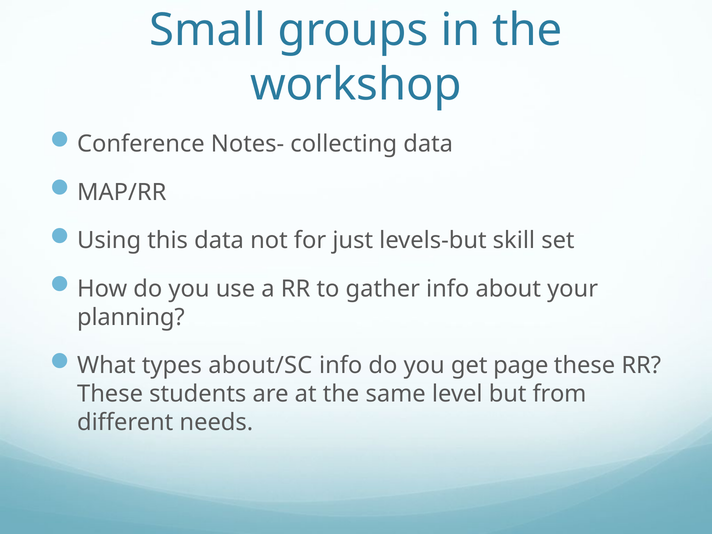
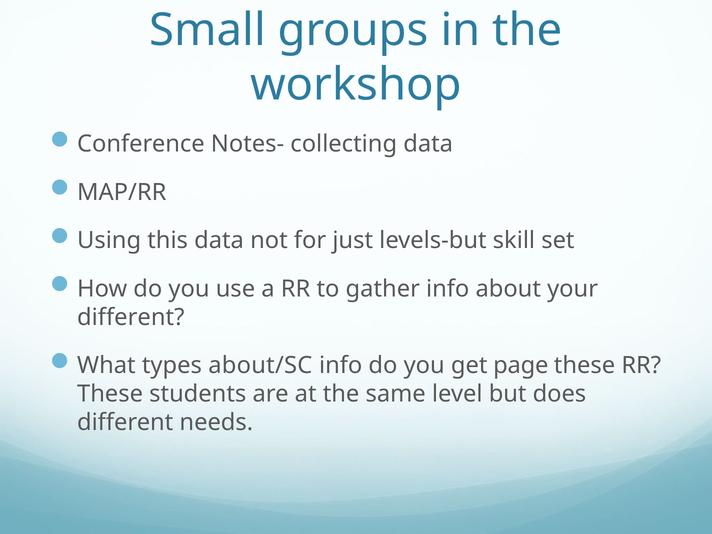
planning at (131, 317): planning -> different
from: from -> does
